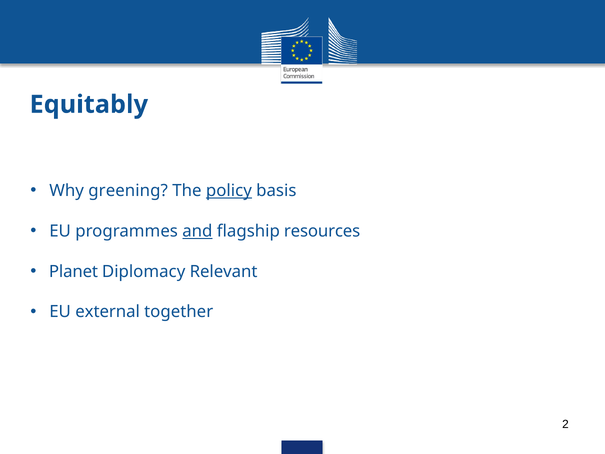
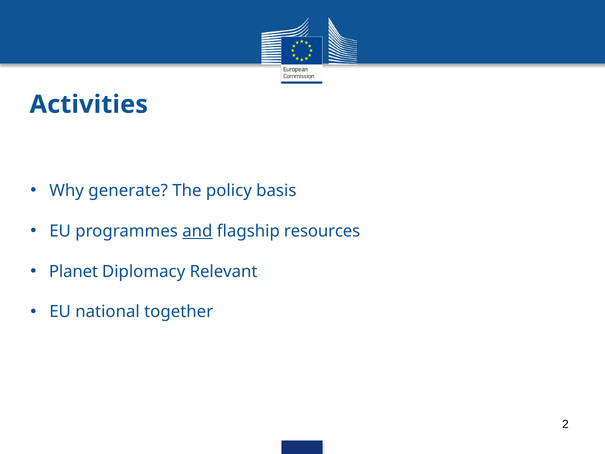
Equitably: Equitably -> Activities
greening: greening -> generate
policy underline: present -> none
external: external -> national
